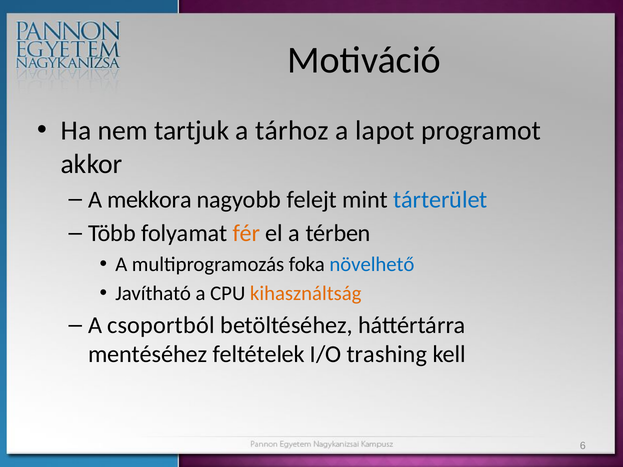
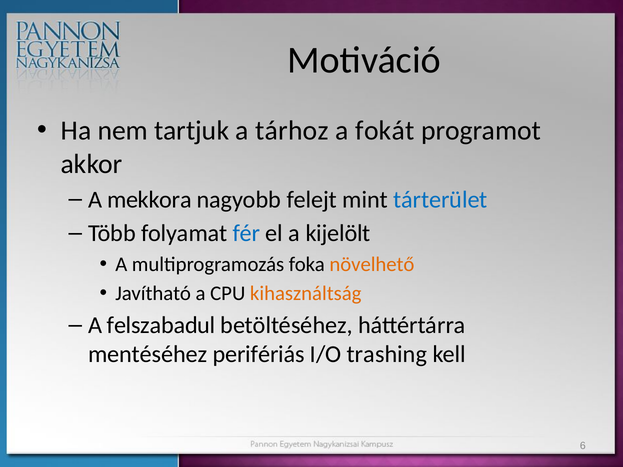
lapot: lapot -> fokát
fér colour: orange -> blue
térben: térben -> kijelölt
növelhető colour: blue -> orange
csoportból: csoportból -> felszabadul
feltételek: feltételek -> perifériás
